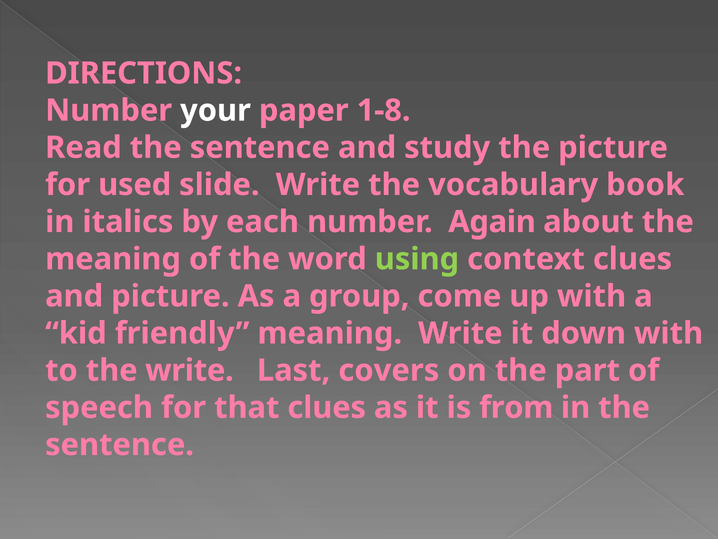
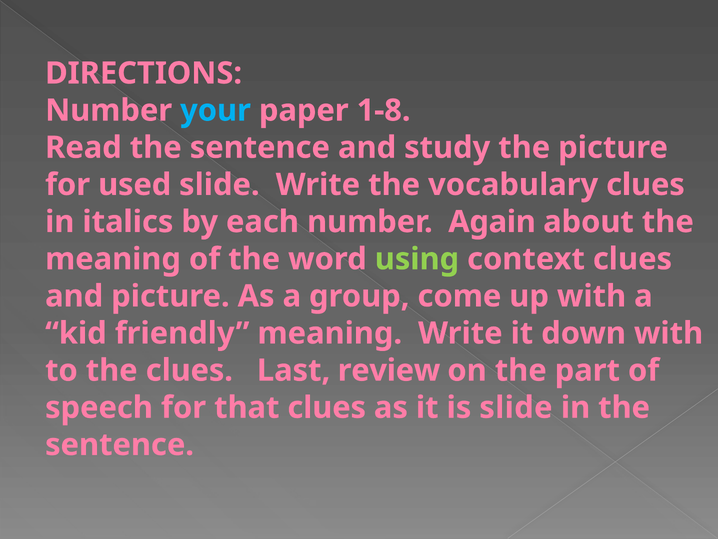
your colour: white -> light blue
vocabulary book: book -> clues
the write: write -> clues
covers: covers -> review
is from: from -> slide
